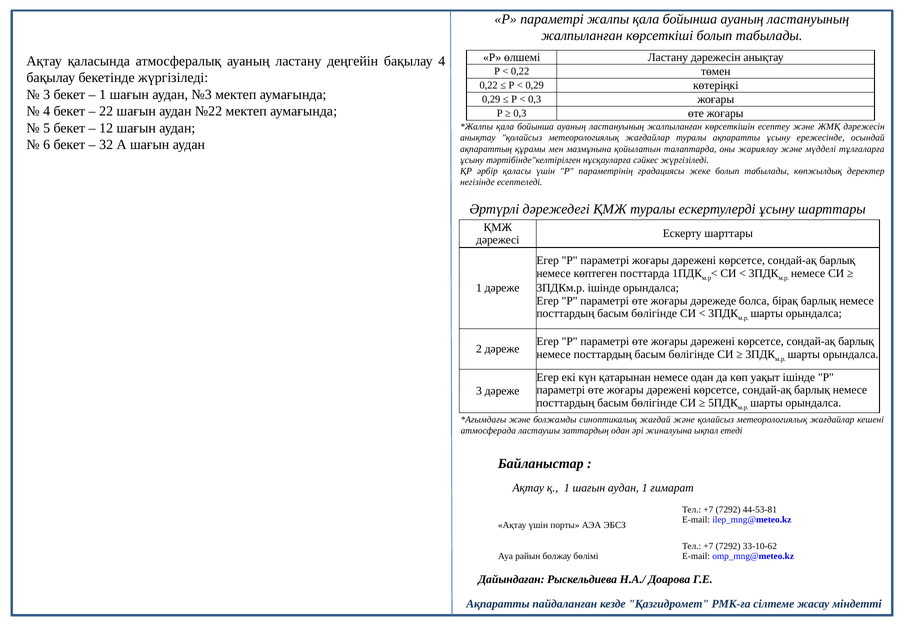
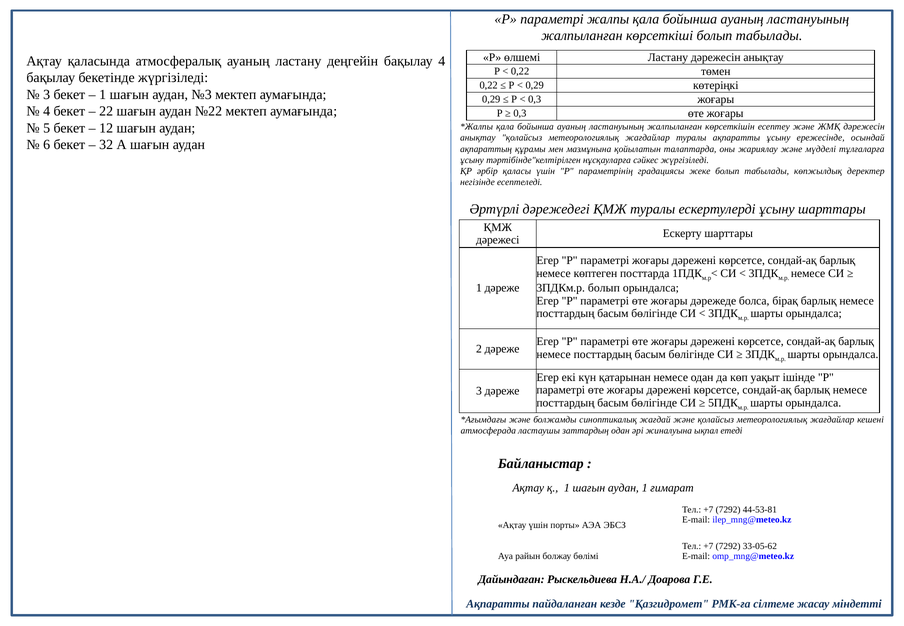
3ПДКм.р ішінде: ішінде -> болып
33-10-62: 33-10-62 -> 33-05-62
